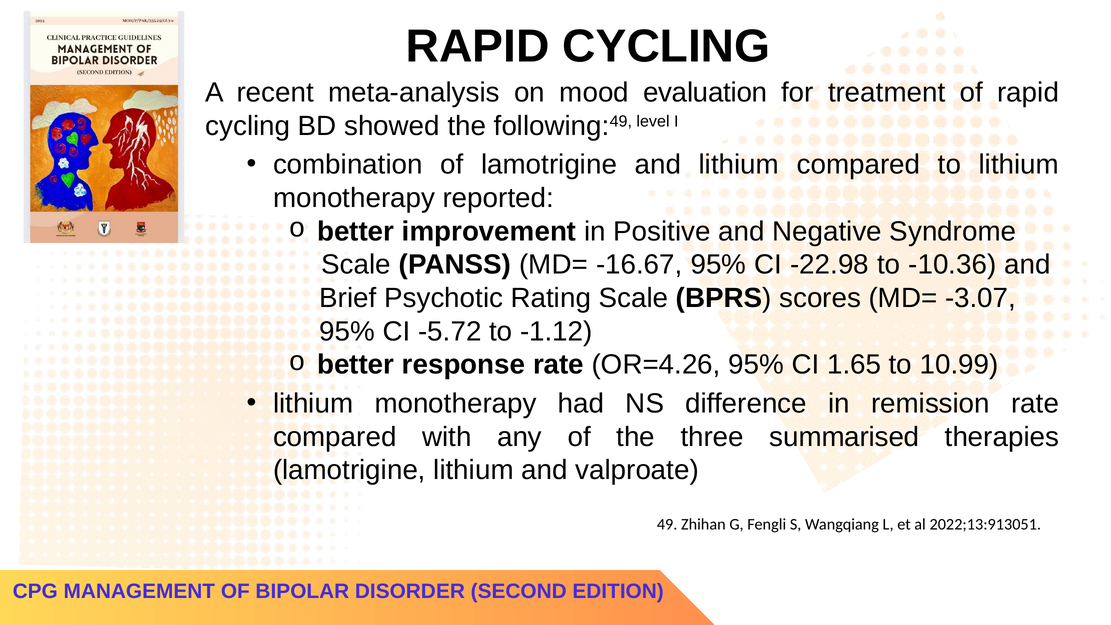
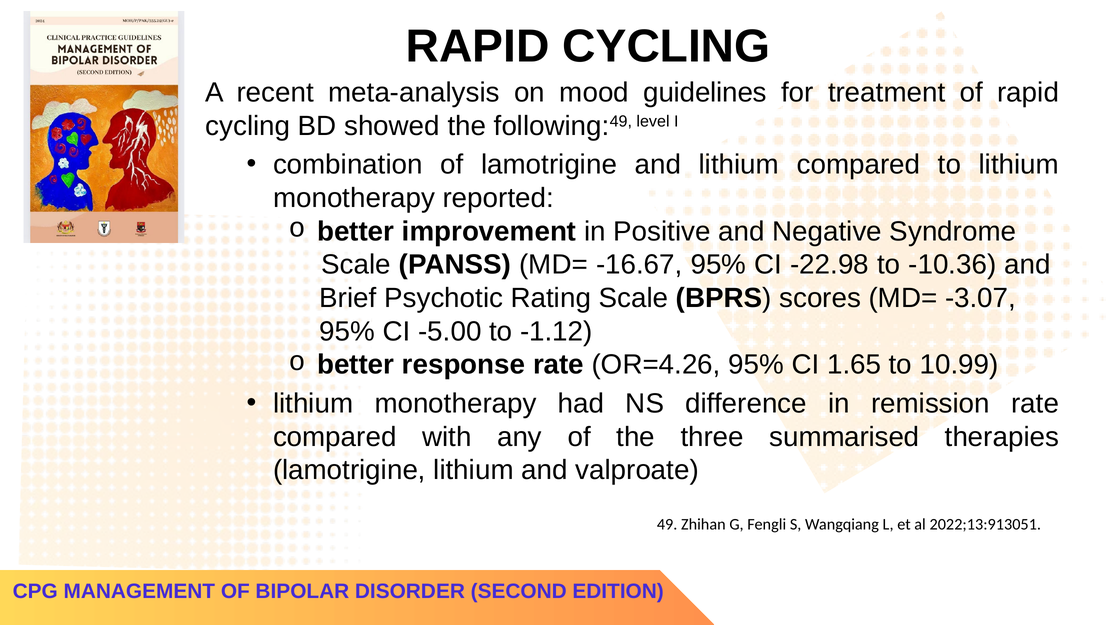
evaluation: evaluation -> guidelines
-5.72: -5.72 -> -5.00
